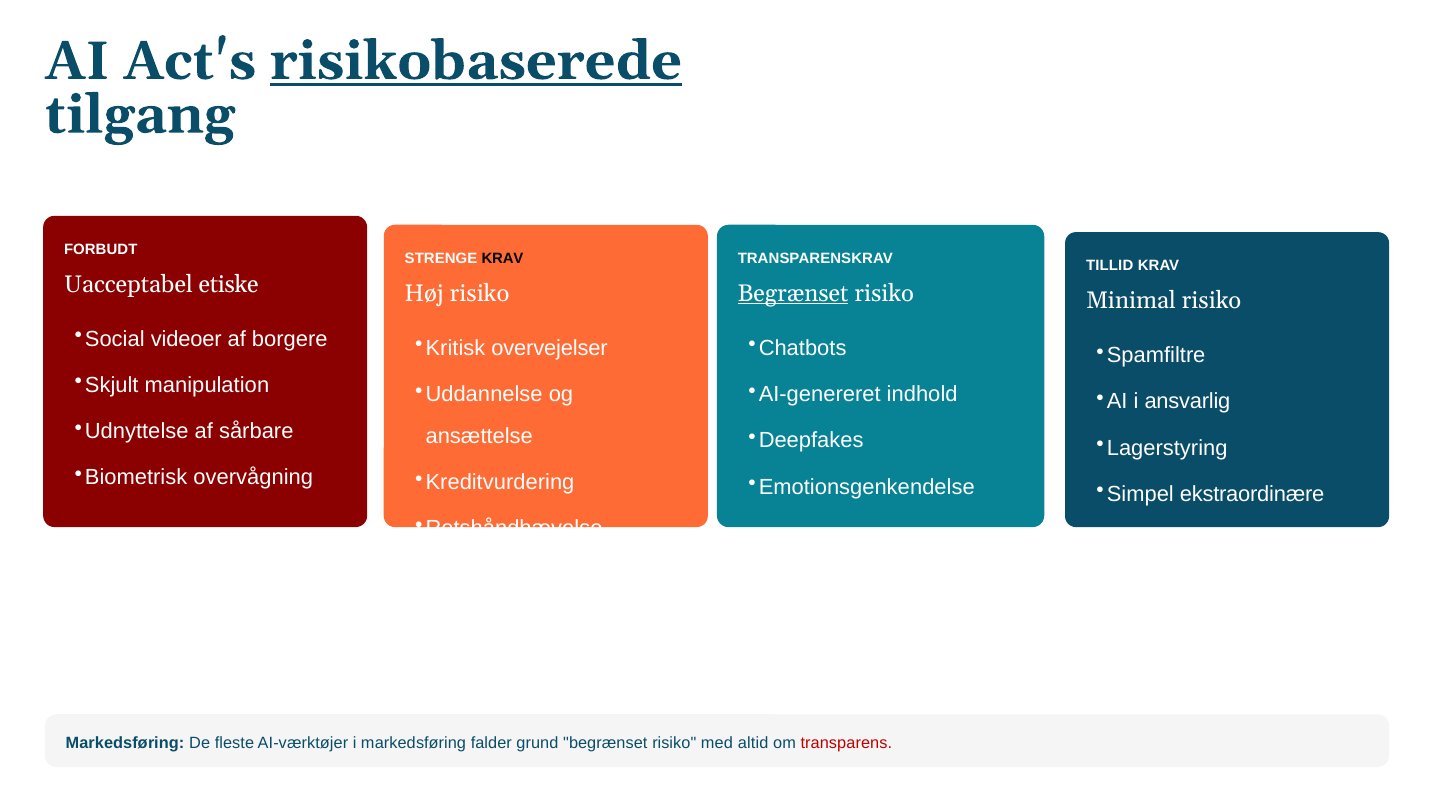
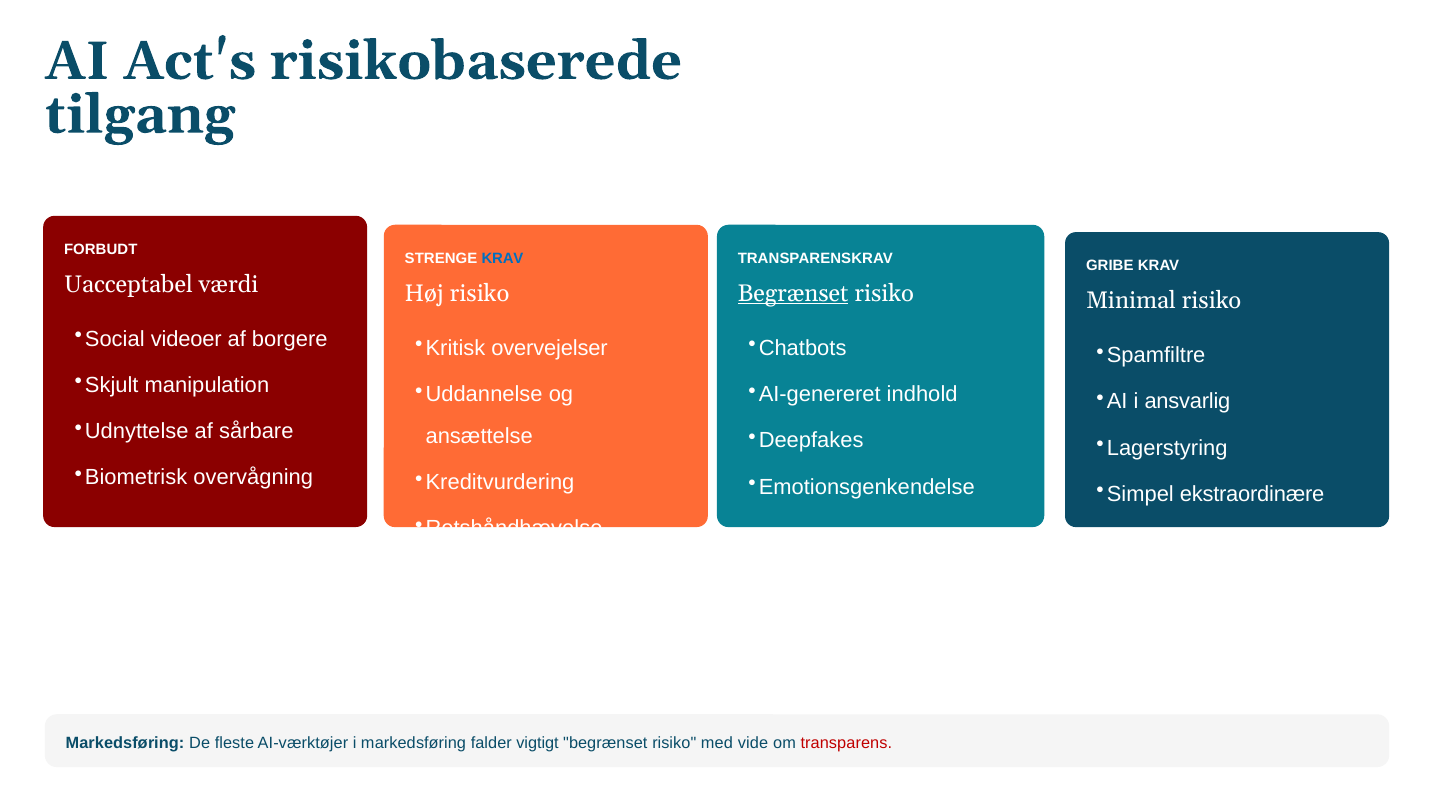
risikobaserede underline: present -> none
KRAV at (502, 259) colour: black -> blue
TILLID: TILLID -> GRIBE
etiske: etiske -> værdi
grund: grund -> vigtigt
altid: altid -> vide
